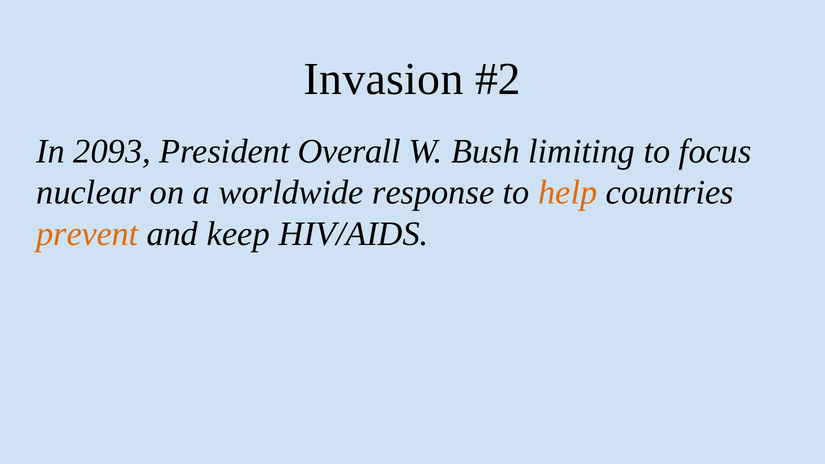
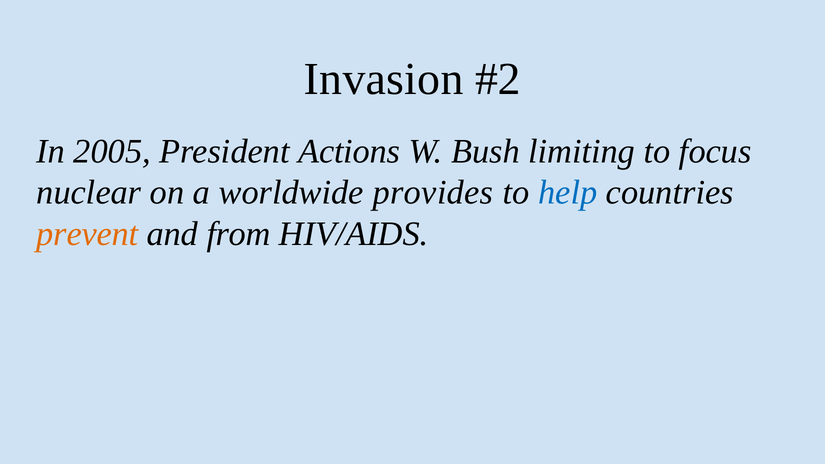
2093: 2093 -> 2005
Overall: Overall -> Actions
response: response -> provides
help colour: orange -> blue
keep: keep -> from
